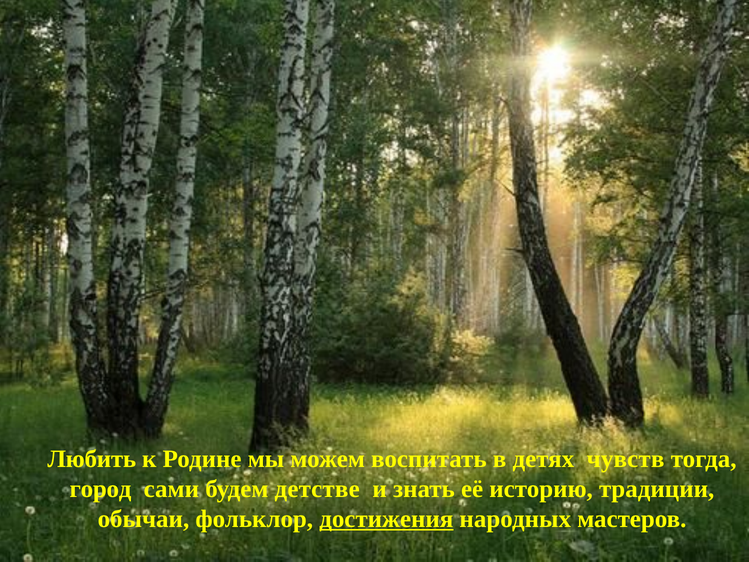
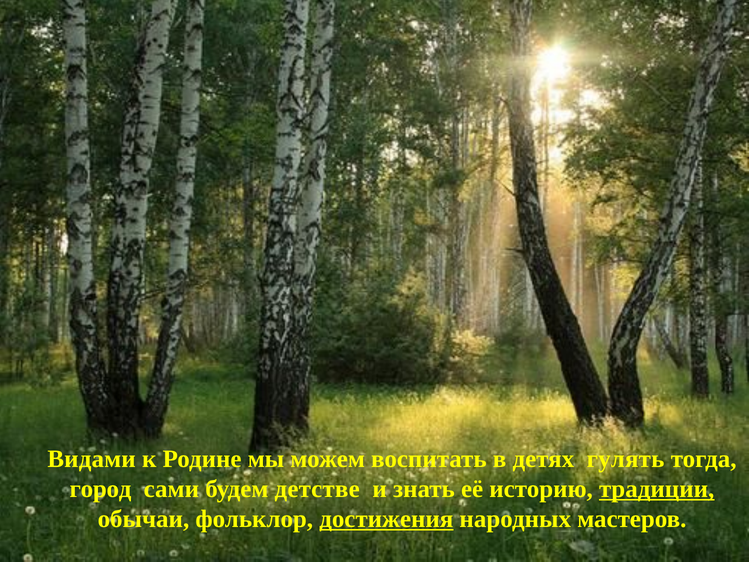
Любить: Любить -> Видами
чувств: чувств -> гулять
традиции underline: none -> present
